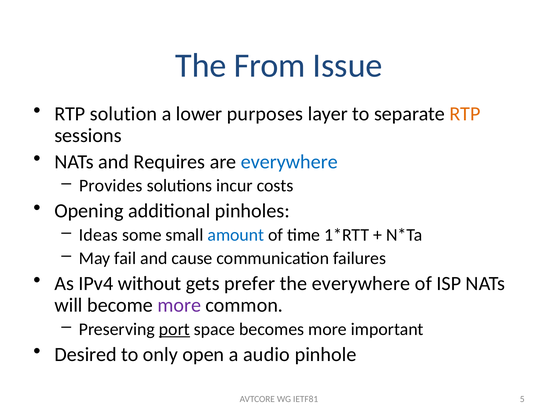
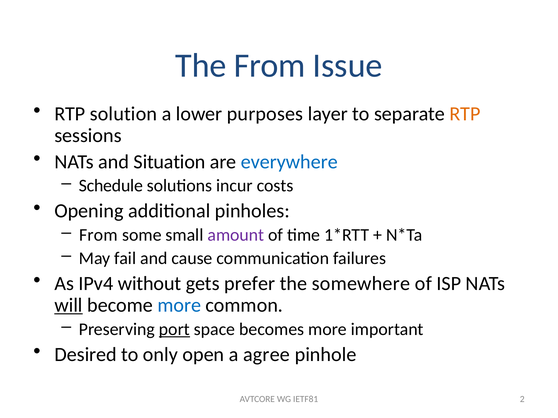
Requires: Requires -> Situation
Provides: Provides -> Schedule
Ideas at (98, 235): Ideas -> From
amount colour: blue -> purple
the everywhere: everywhere -> somewhere
will underline: none -> present
more at (179, 306) colour: purple -> blue
audio: audio -> agree
5: 5 -> 2
